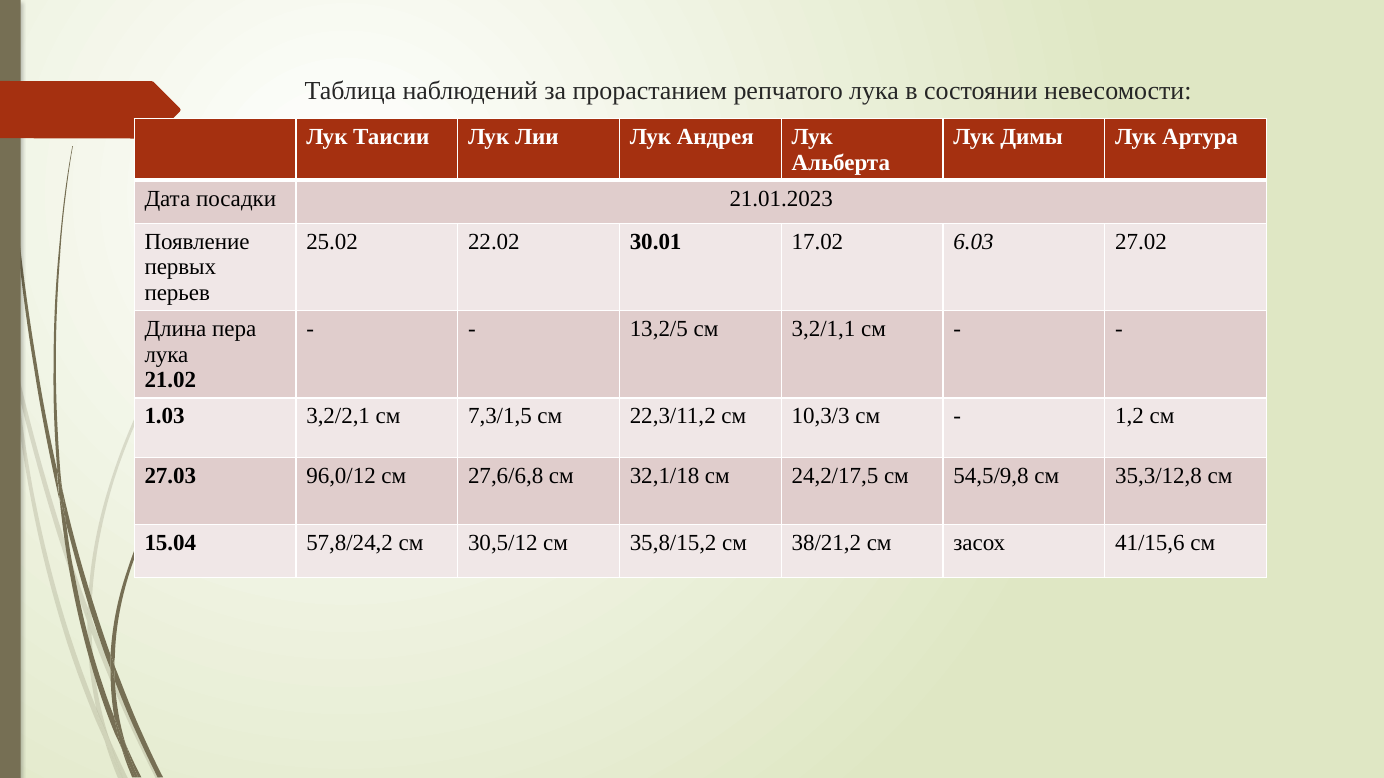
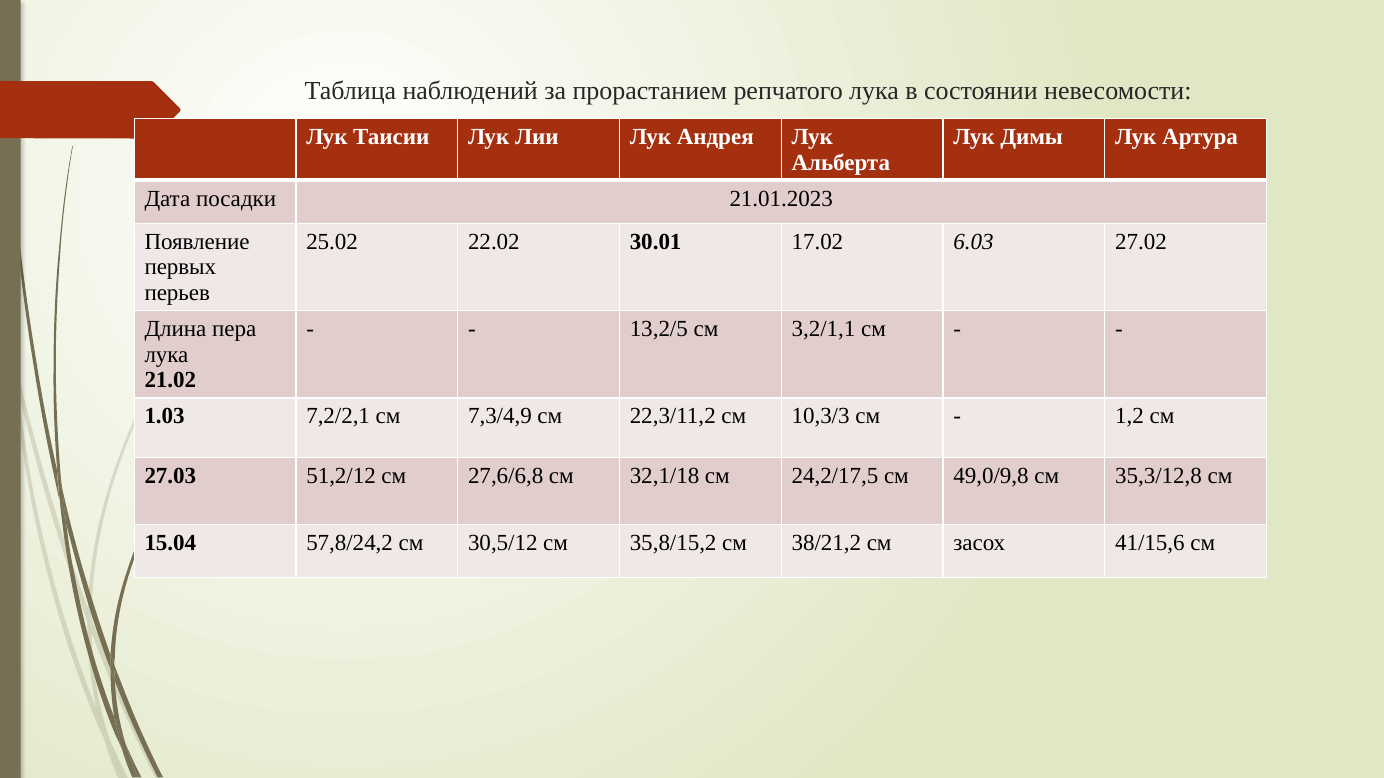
3,2/2,1: 3,2/2,1 -> 7,2/2,1
7,3/1,5: 7,3/1,5 -> 7,3/4,9
96,0/12: 96,0/12 -> 51,2/12
54,5/9,8: 54,5/9,8 -> 49,0/9,8
